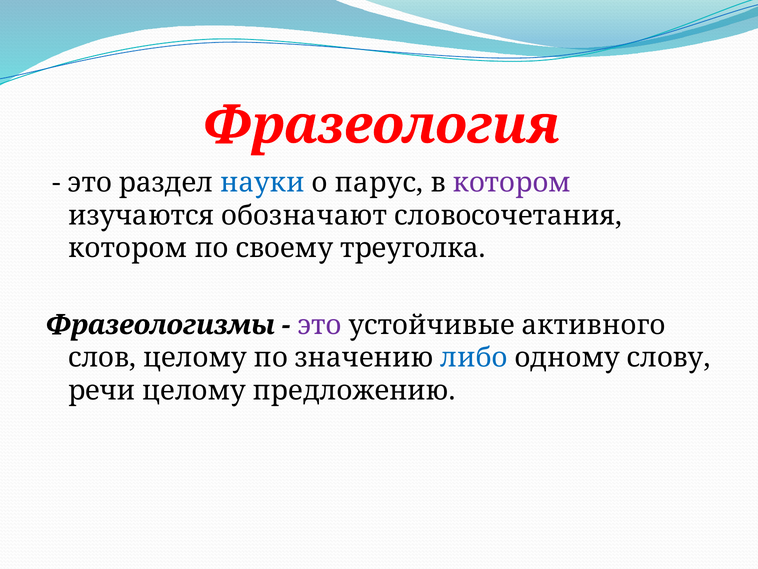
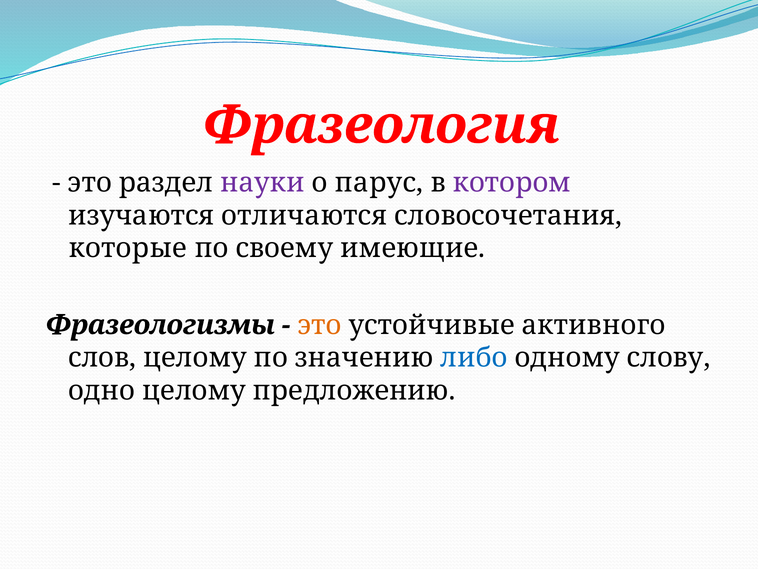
науки colour: blue -> purple
обозначают: обозначают -> отличаются
котором at (128, 248): котором -> которые
треуголка: треуголка -> имеющие
это at (320, 325) colour: purple -> orange
речи: речи -> одно
